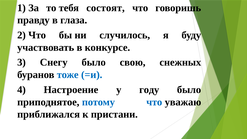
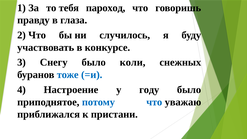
состоят: состоят -> пароход
свою: свою -> коли
